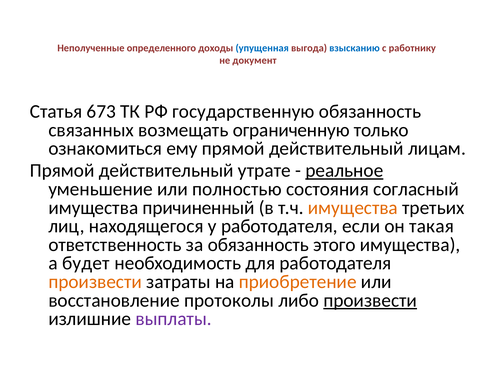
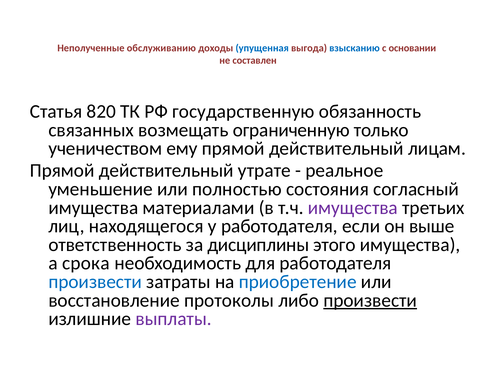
определенного: определенного -> обслуживанию
работнику: работнику -> основании
документ: документ -> составлен
673: 673 -> 820
ознакомиться: ознакомиться -> ученичеством
реальное underline: present -> none
причиненный: причиненный -> материалами
имущества at (353, 208) colour: orange -> purple
такая: такая -> выше
за обязанность: обязанность -> дисциплины
будет: будет -> срока
произвести at (95, 282) colour: orange -> blue
приобретение colour: orange -> blue
